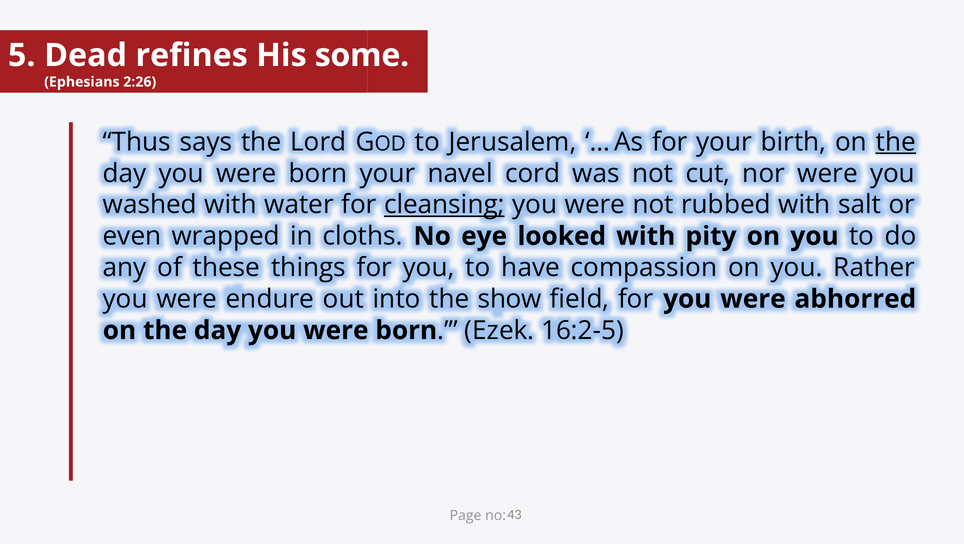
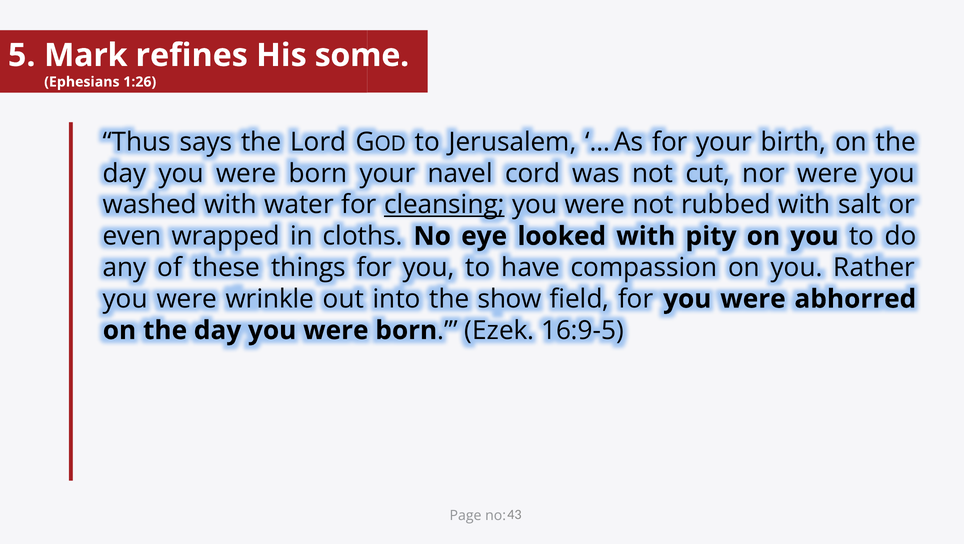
Dead: Dead -> Mark
2:26: 2:26 -> 1:26
the at (896, 142) underline: present -> none
endure: endure -> wrinkle
16:2-5: 16:2-5 -> 16:9-5
